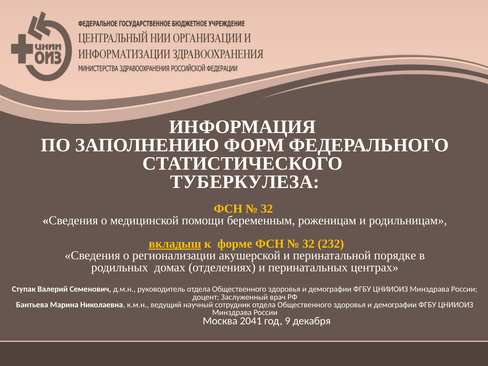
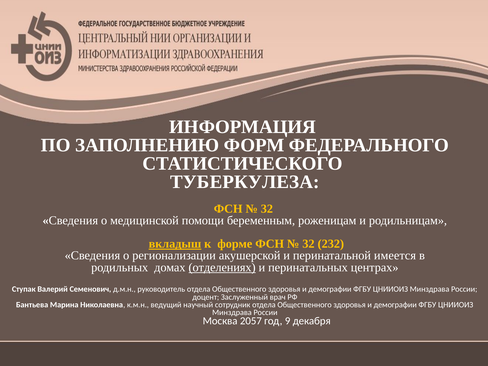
порядке: порядке -> имеется
отделениях underline: none -> present
2041: 2041 -> 2057
